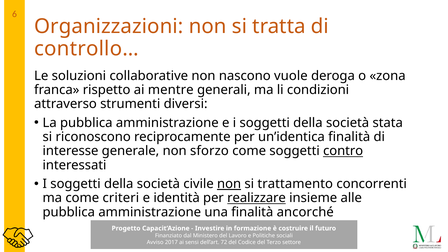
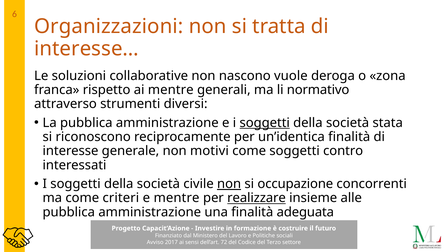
controllo…: controllo… -> interesse…
condizioni: condizioni -> normativo
soggetti at (265, 123) underline: none -> present
sforzo: sforzo -> motivi
contro underline: present -> none
trattamento: trattamento -> occupazione
e identità: identità -> mentre
ancorché: ancorché -> adeguata
